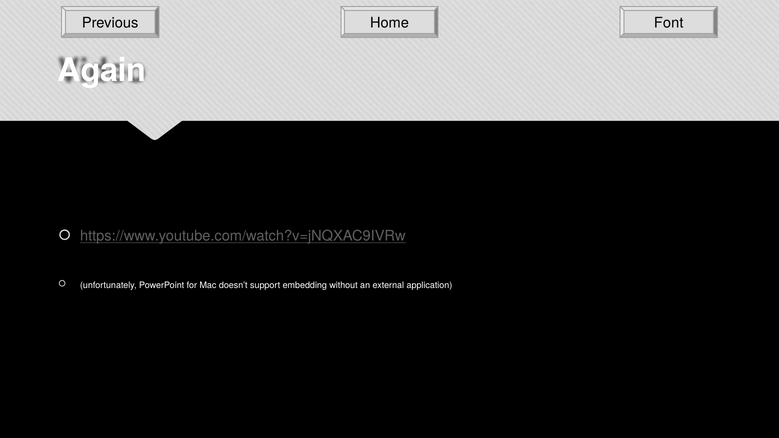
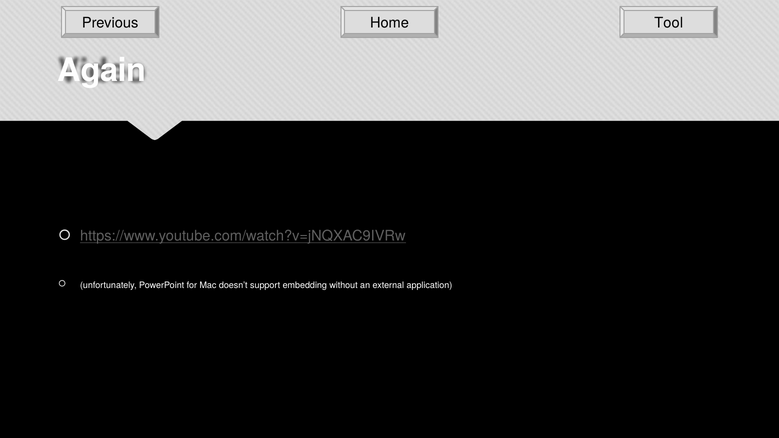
Font: Font -> Tool
